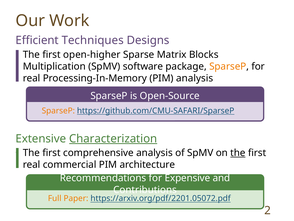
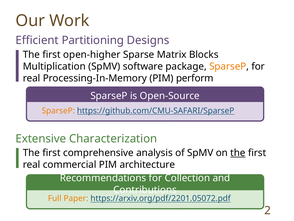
Techniques: Techniques -> Partitioning
PIM analysis: analysis -> perform
Characterization underline: present -> none
Expensive: Expensive -> Collection
